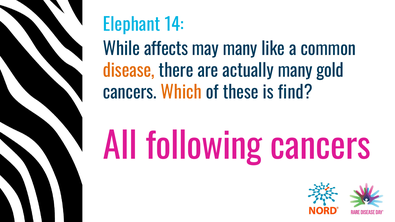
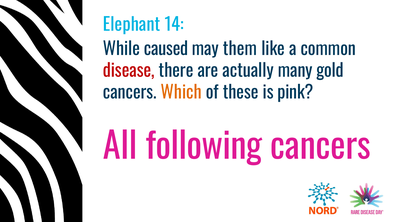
affects: affects -> caused
may many: many -> them
disease colour: orange -> red
find: find -> pink
